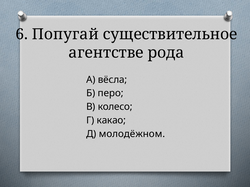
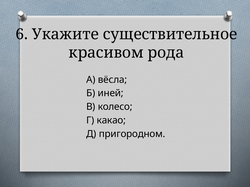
Попугай: Попугай -> Укажите
агентстве: агентстве -> красивом
перо: перо -> иней
молодёжном: молодёжном -> пригородном
